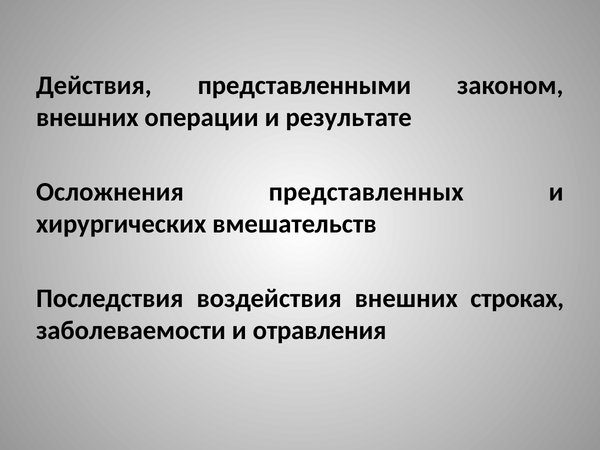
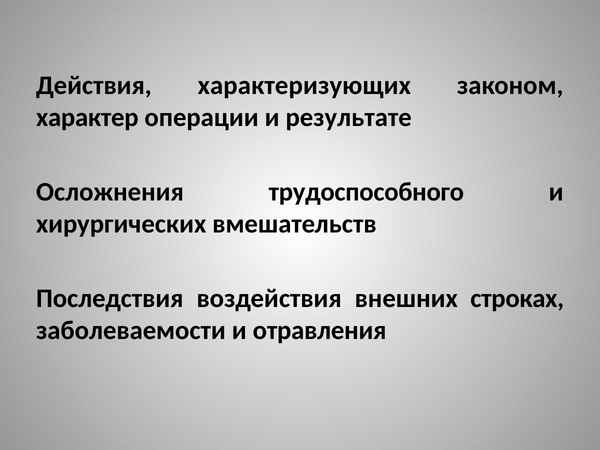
представленными: представленными -> характеризующих
внешних at (87, 117): внешних -> характер
представленных: представленных -> трудоспособного
